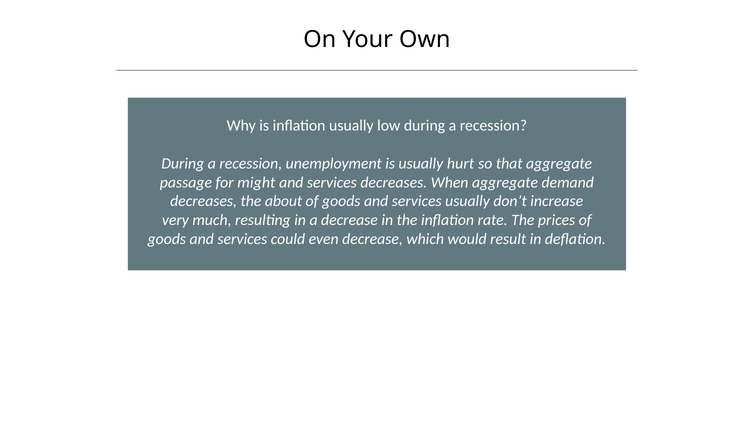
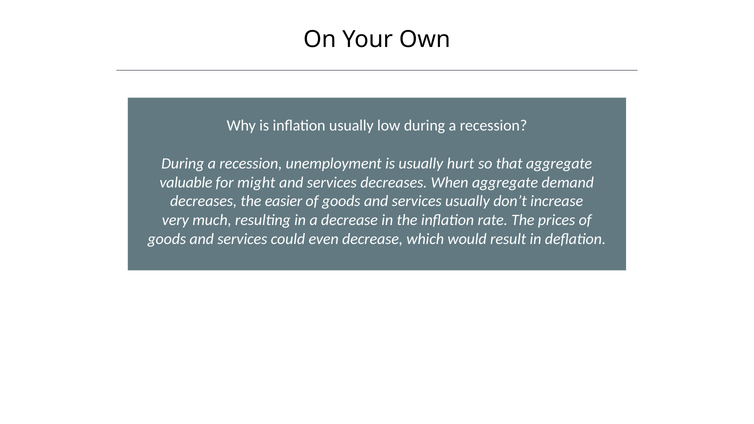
passage: passage -> valuable
about: about -> easier
